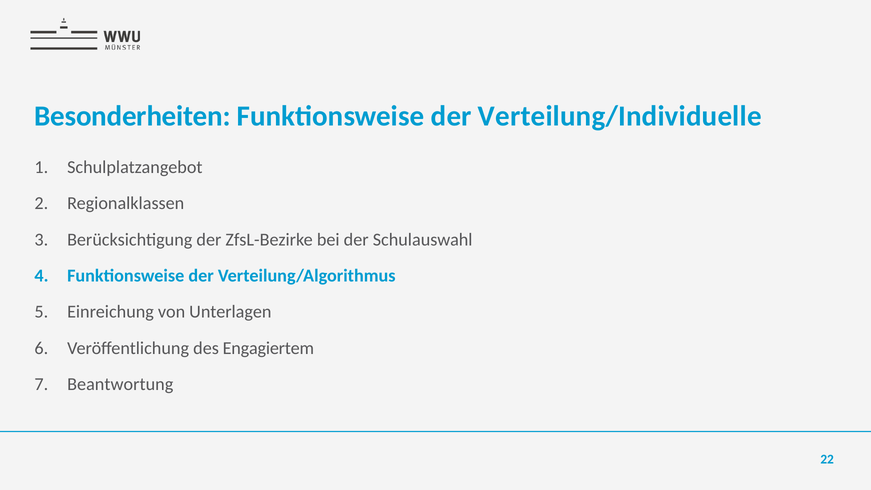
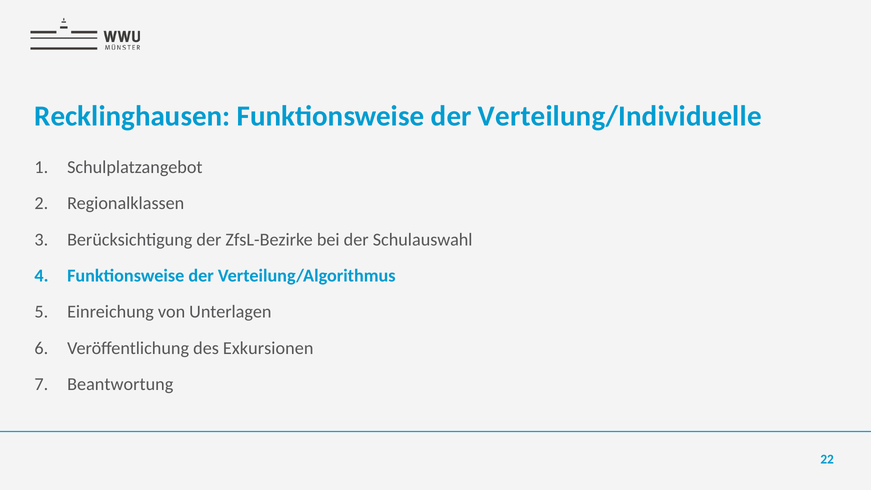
Besonderheiten: Besonderheiten -> Recklinghausen
Engagiertem: Engagiertem -> Exkursionen
